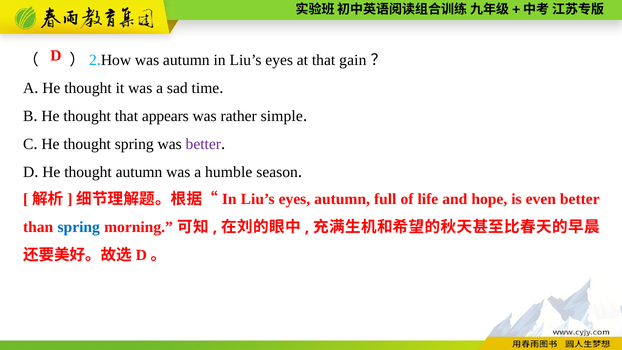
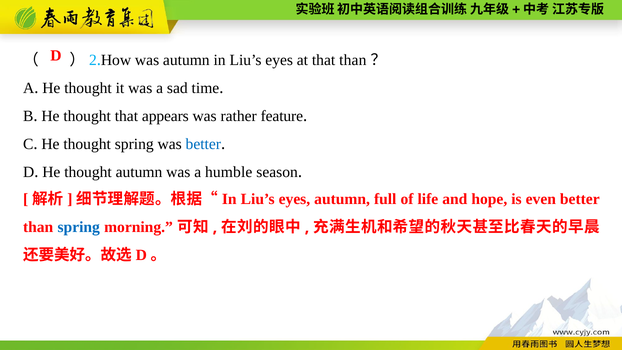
that gain: gain -> than
simple: simple -> feature
better at (203, 144) colour: purple -> blue
